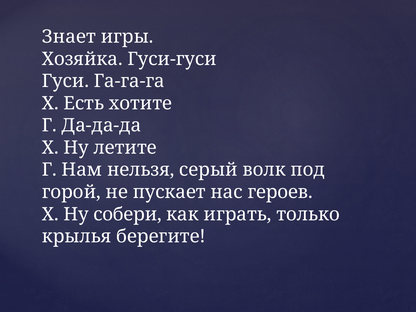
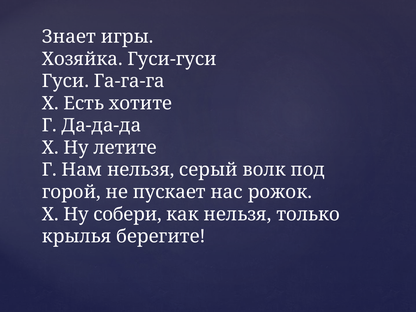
героев: героев -> рожок
как играть: играть -> нельзя
